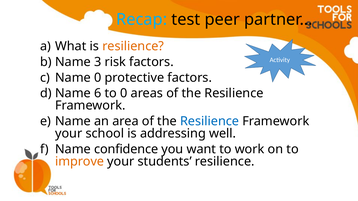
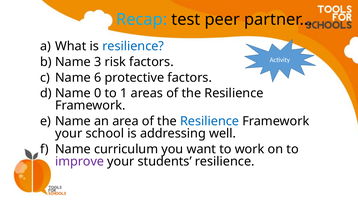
resilience at (133, 46) colour: orange -> blue
Name 0: 0 -> 6
6: 6 -> 0
to 0: 0 -> 1
confidence: confidence -> curriculum
improve colour: orange -> purple
